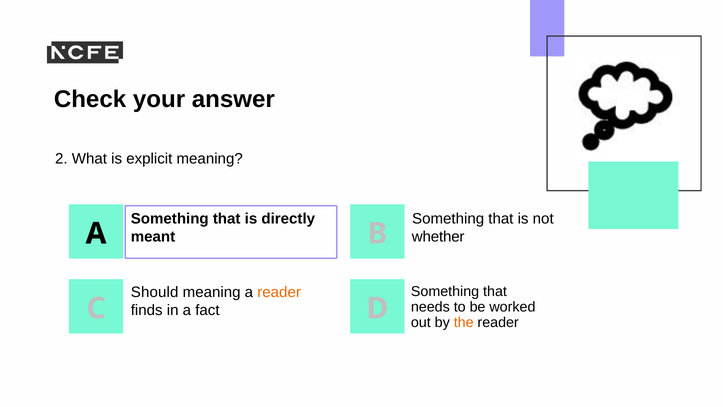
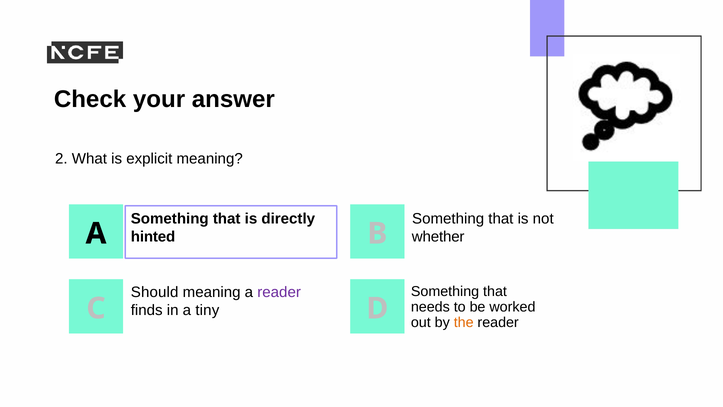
meant: meant -> hinted
reader at (279, 292) colour: orange -> purple
fact: fact -> tiny
